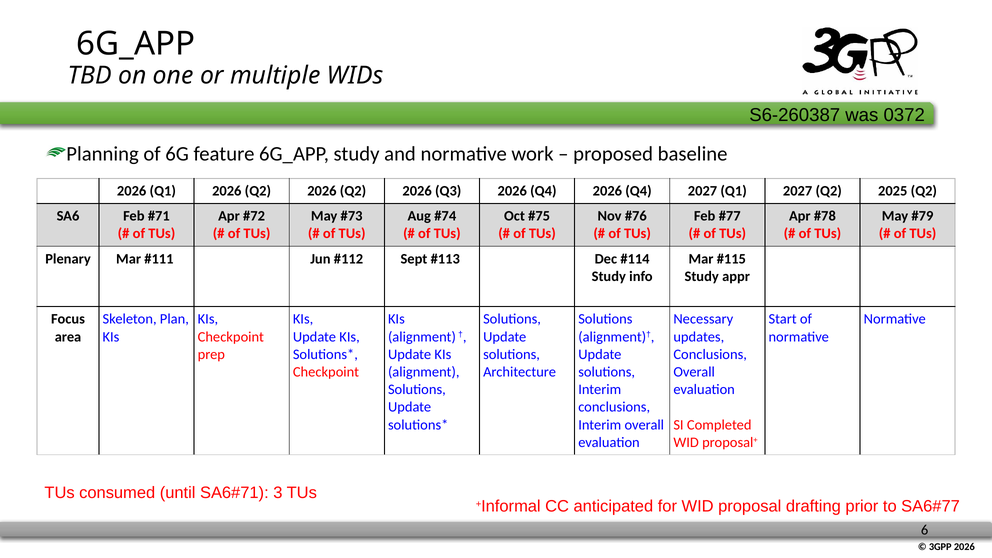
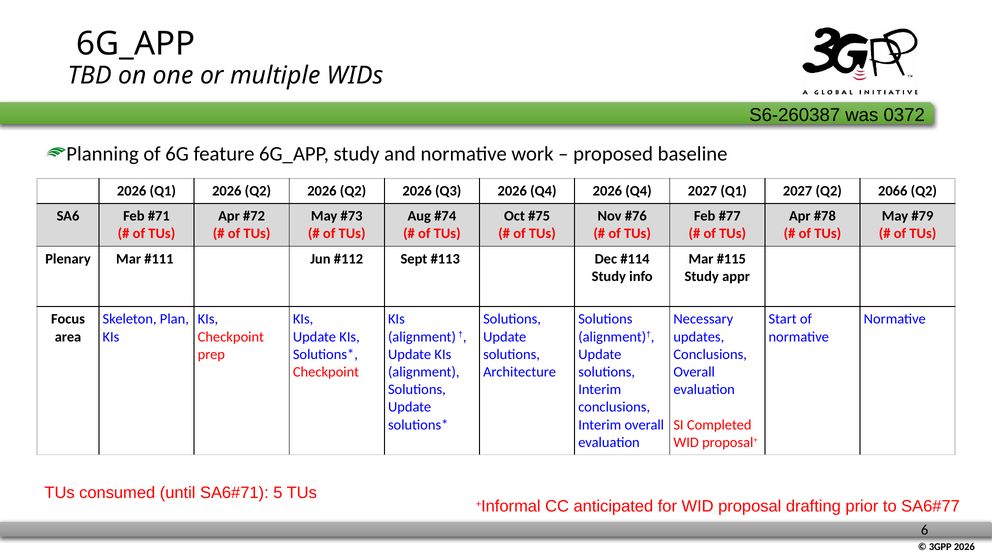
2025: 2025 -> 2066
3: 3 -> 5
